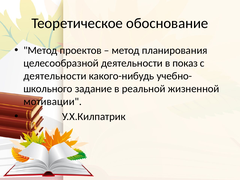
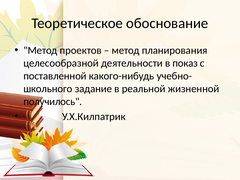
деятельности at (55, 76): деятельности -> поставленной
мотивации: мотивации -> получилось
